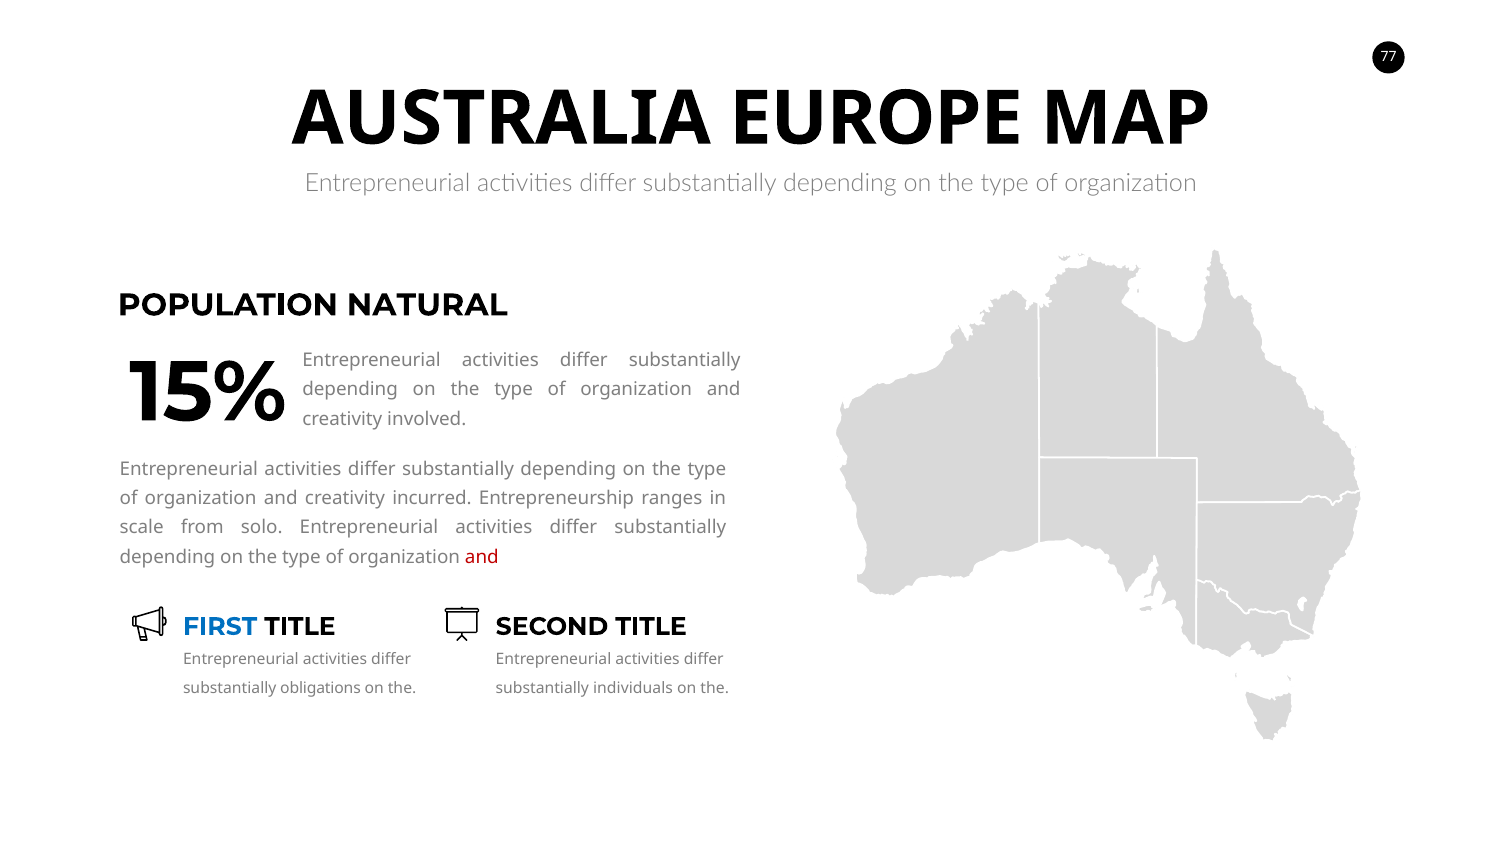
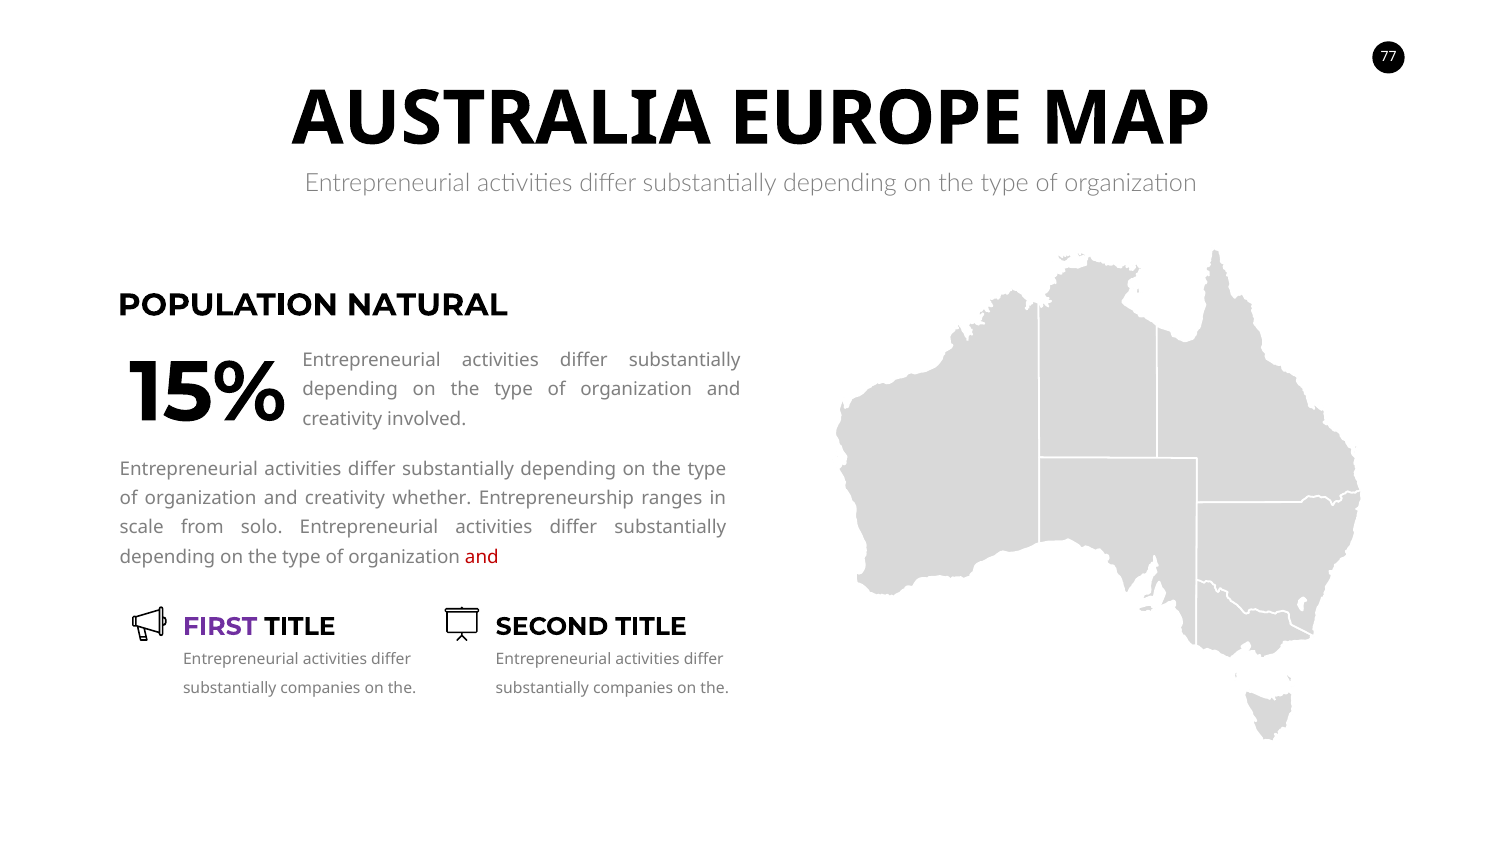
incurred: incurred -> whether
FIRST colour: blue -> purple
obligations at (320, 688): obligations -> companies
individuals at (633, 688): individuals -> companies
